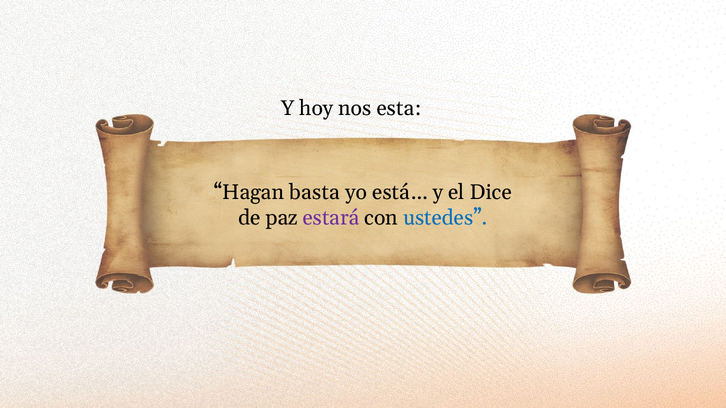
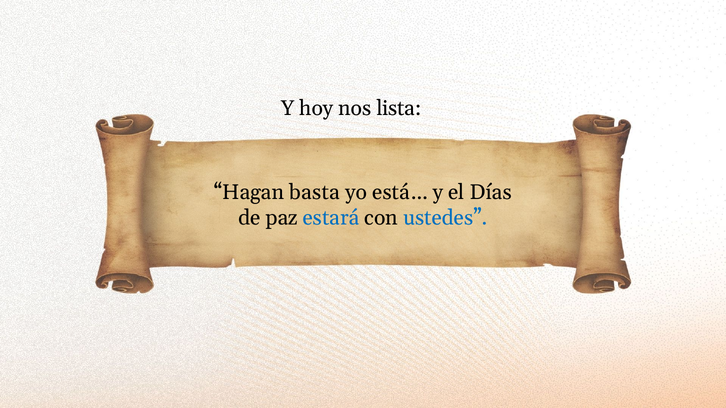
esta: esta -> lista
Dice: Dice -> Días
estará colour: purple -> blue
